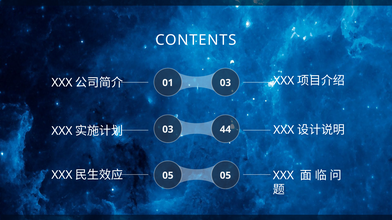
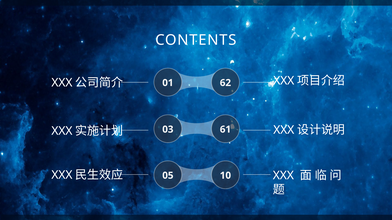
01 03: 03 -> 62
44: 44 -> 61
05 05: 05 -> 10
